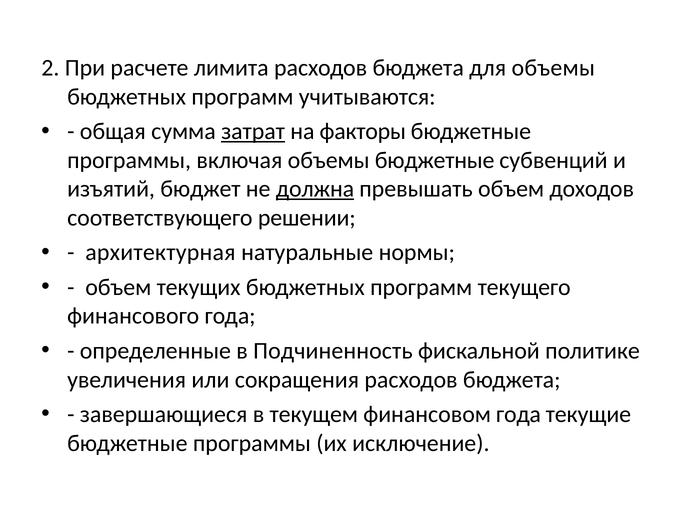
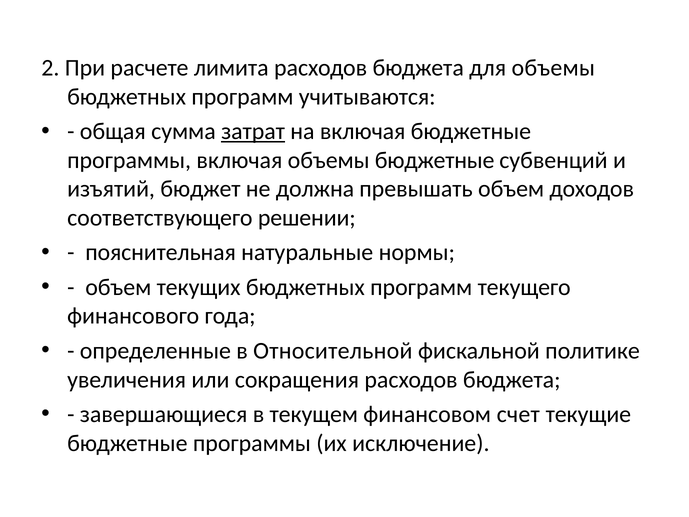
на факторы: факторы -> включая
должна underline: present -> none
архитектурная: архитектурная -> пояснительная
Подчиненность: Подчиненность -> Относительной
финансовом года: года -> счет
